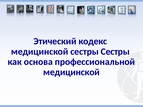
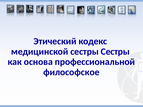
медицинской at (71, 72): медицинской -> философское
